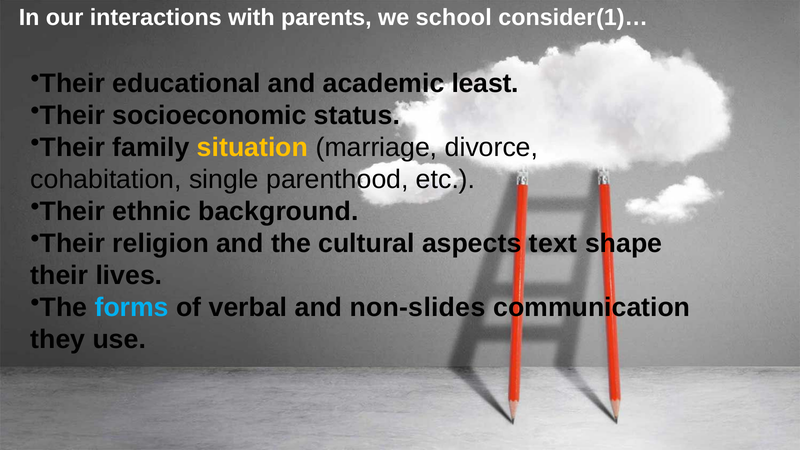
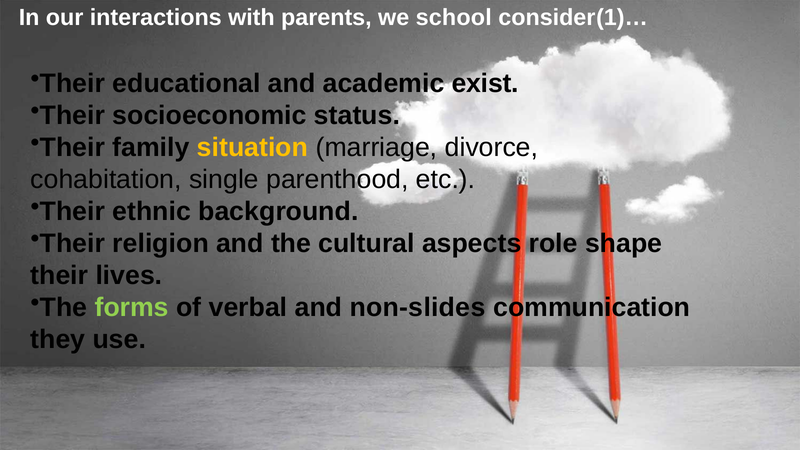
least: least -> exist
text: text -> role
forms colour: light blue -> light green
